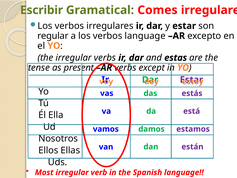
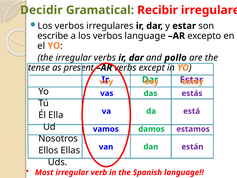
Escribir: Escribir -> Decidir
Comes: Comes -> Recibir
regular: regular -> escribe
estas: estas -> pollo
